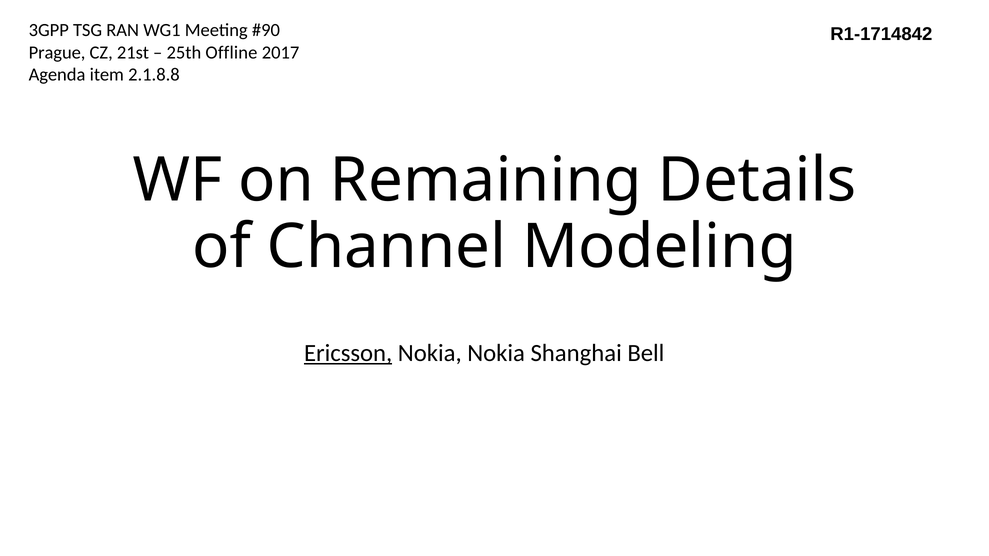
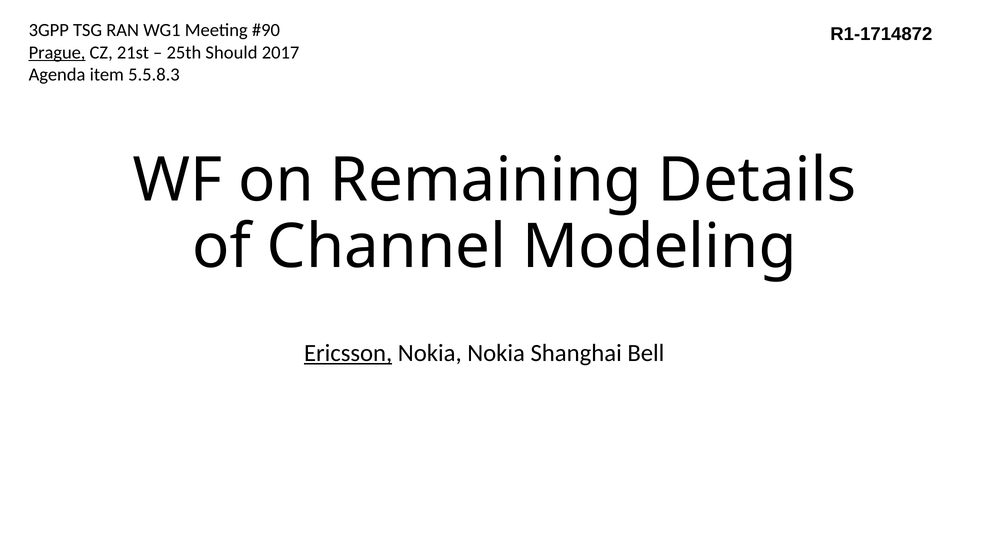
R1-1714842: R1-1714842 -> R1-1714872
Prague underline: none -> present
Offline: Offline -> Should
2.1.8.8: 2.1.8.8 -> 5.5.8.3
